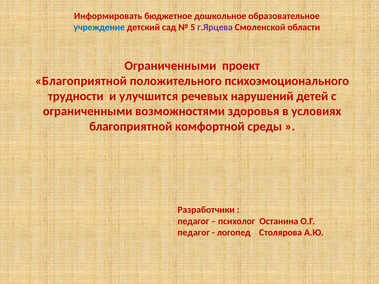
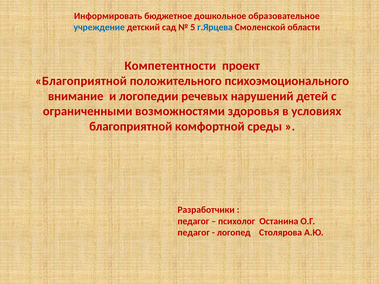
г.Ярцева colour: purple -> blue
Ограниченными at (170, 66): Ограниченными -> Компетентности
трудности: трудности -> внимание
улучшится: улучшится -> логопедии
